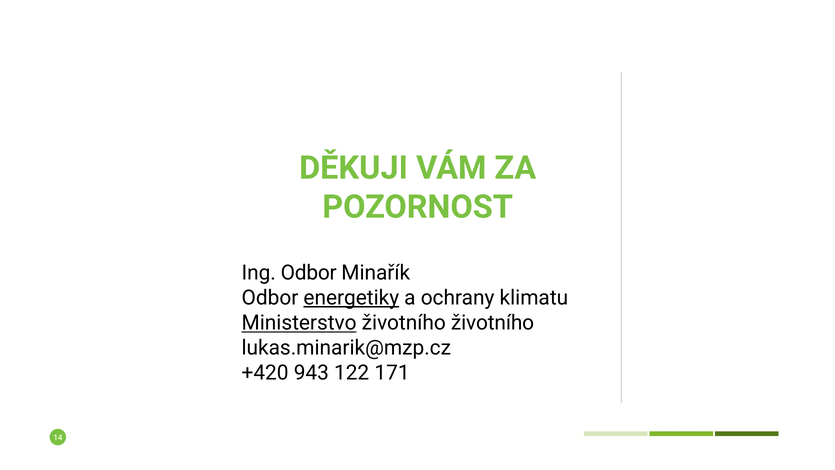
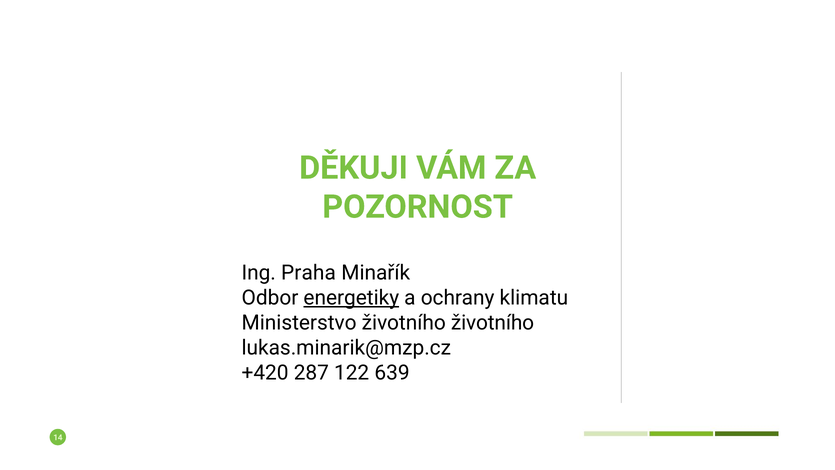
Ing Odbor: Odbor -> Praha
Ministerstvo underline: present -> none
943: 943 -> 287
171: 171 -> 639
